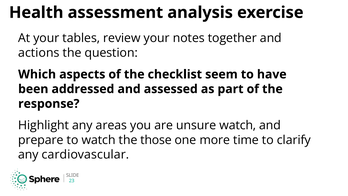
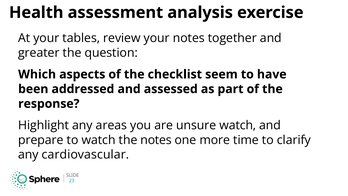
actions: actions -> greater
the those: those -> notes
